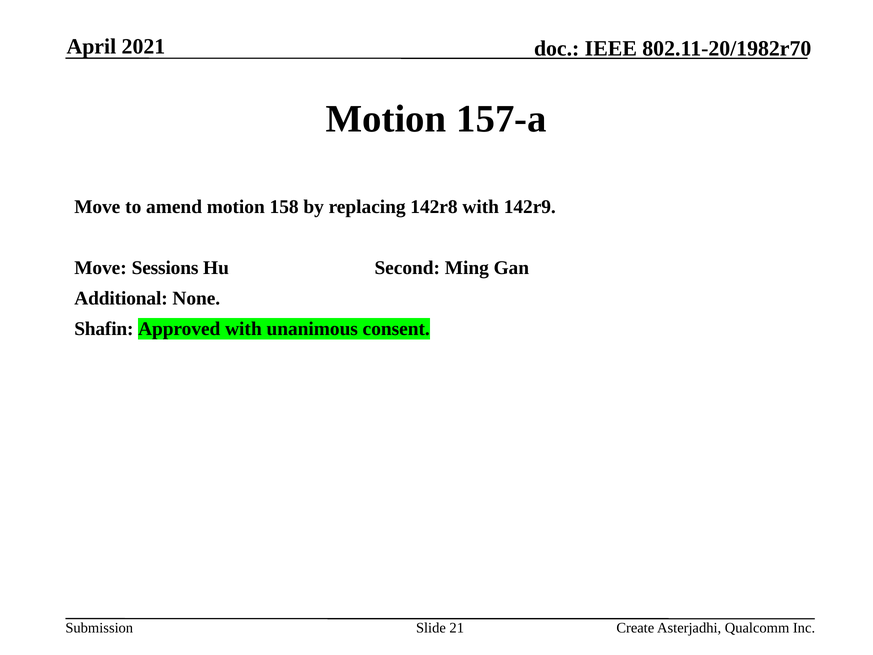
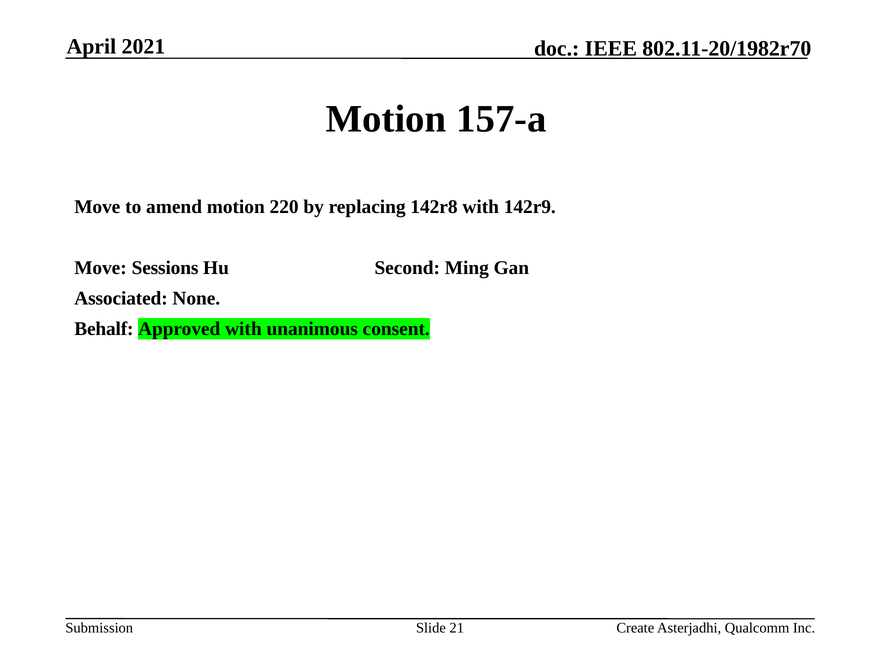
158: 158 -> 220
Additional: Additional -> Associated
Shafin: Shafin -> Behalf
